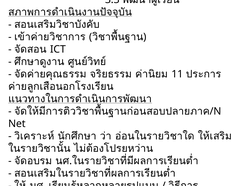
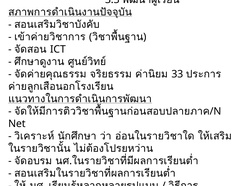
11: 11 -> 33
